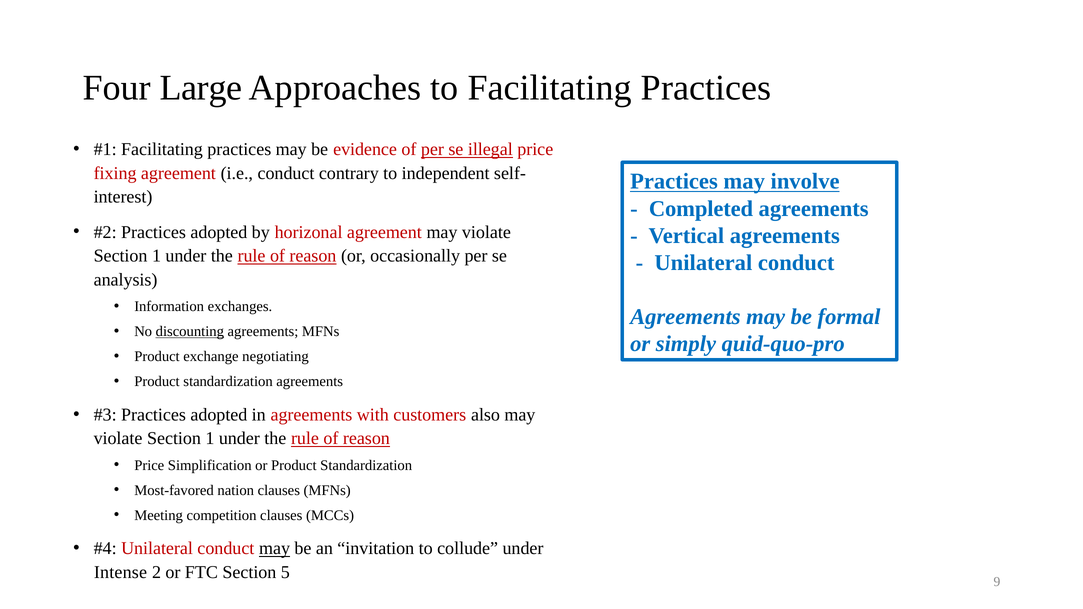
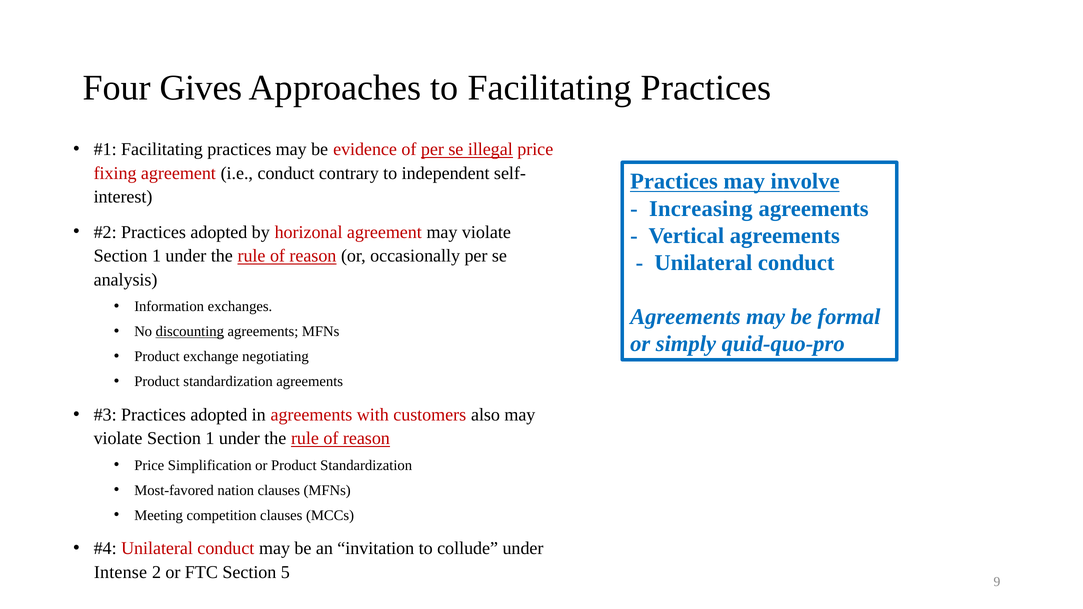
Large: Large -> Gives
Completed: Completed -> Increasing
may at (275, 549) underline: present -> none
